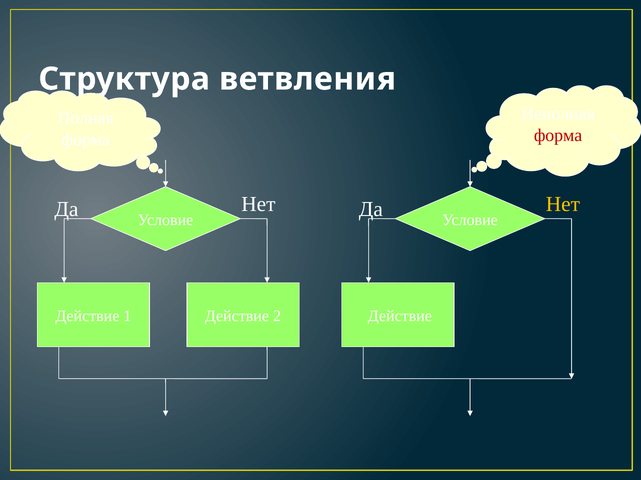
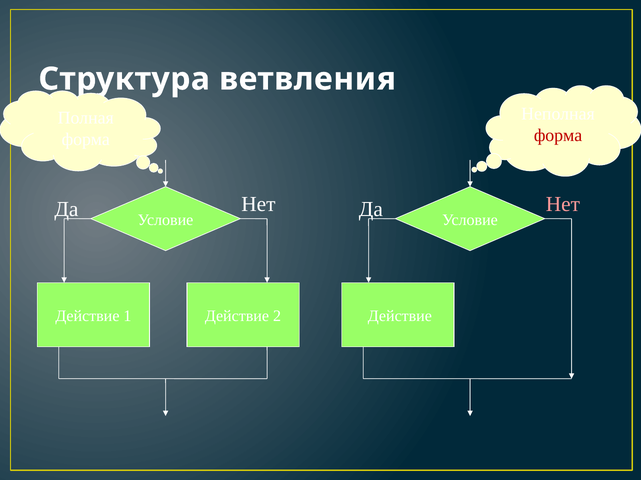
Нет at (563, 204) colour: yellow -> pink
